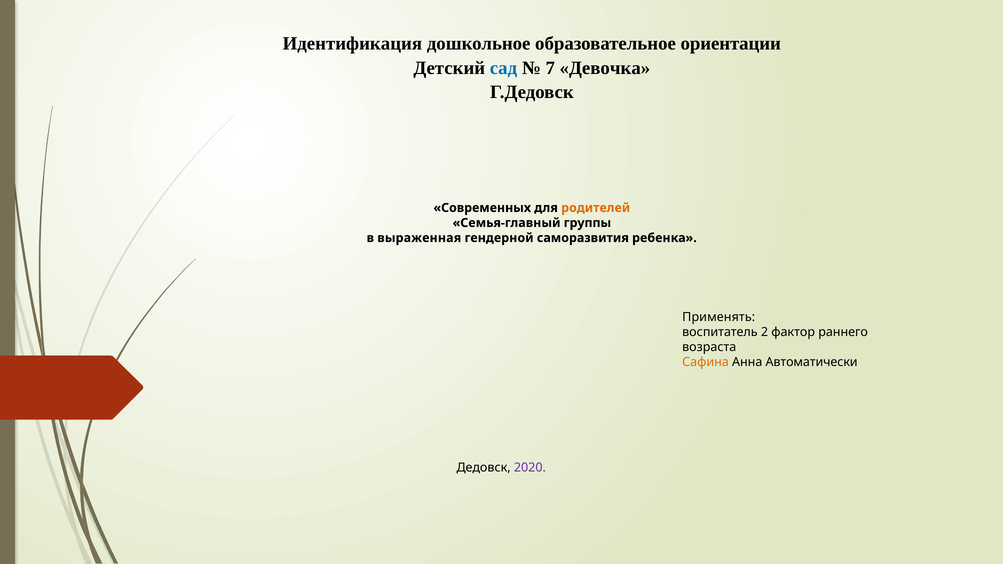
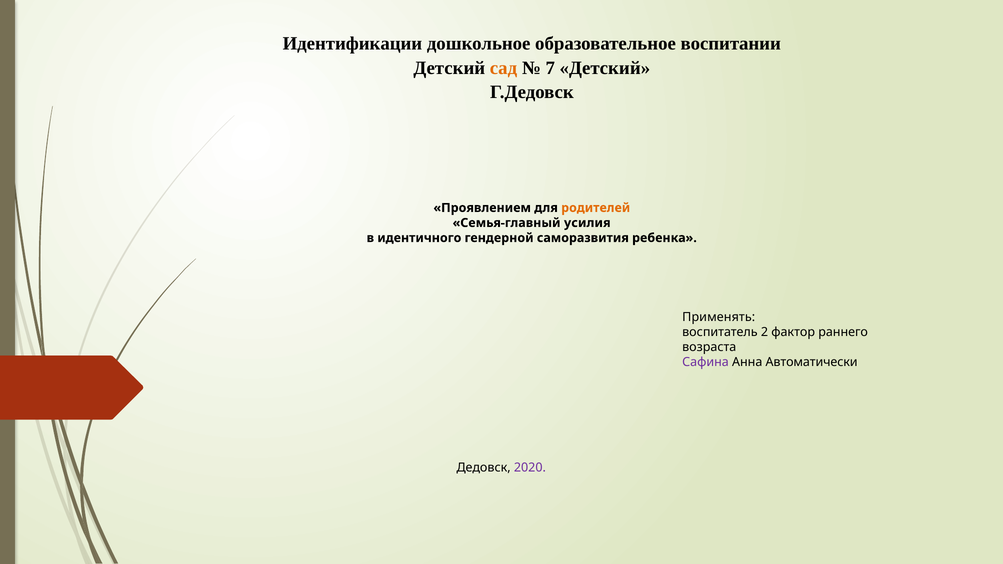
Идентификация: Идентификация -> Идентификации
ориентации: ориентации -> воспитании
сад colour: blue -> orange
7 Девочка: Девочка -> Детский
Современных: Современных -> Проявлением
группы: группы -> усилия
выраженная: выраженная -> идентичного
Сафина colour: orange -> purple
